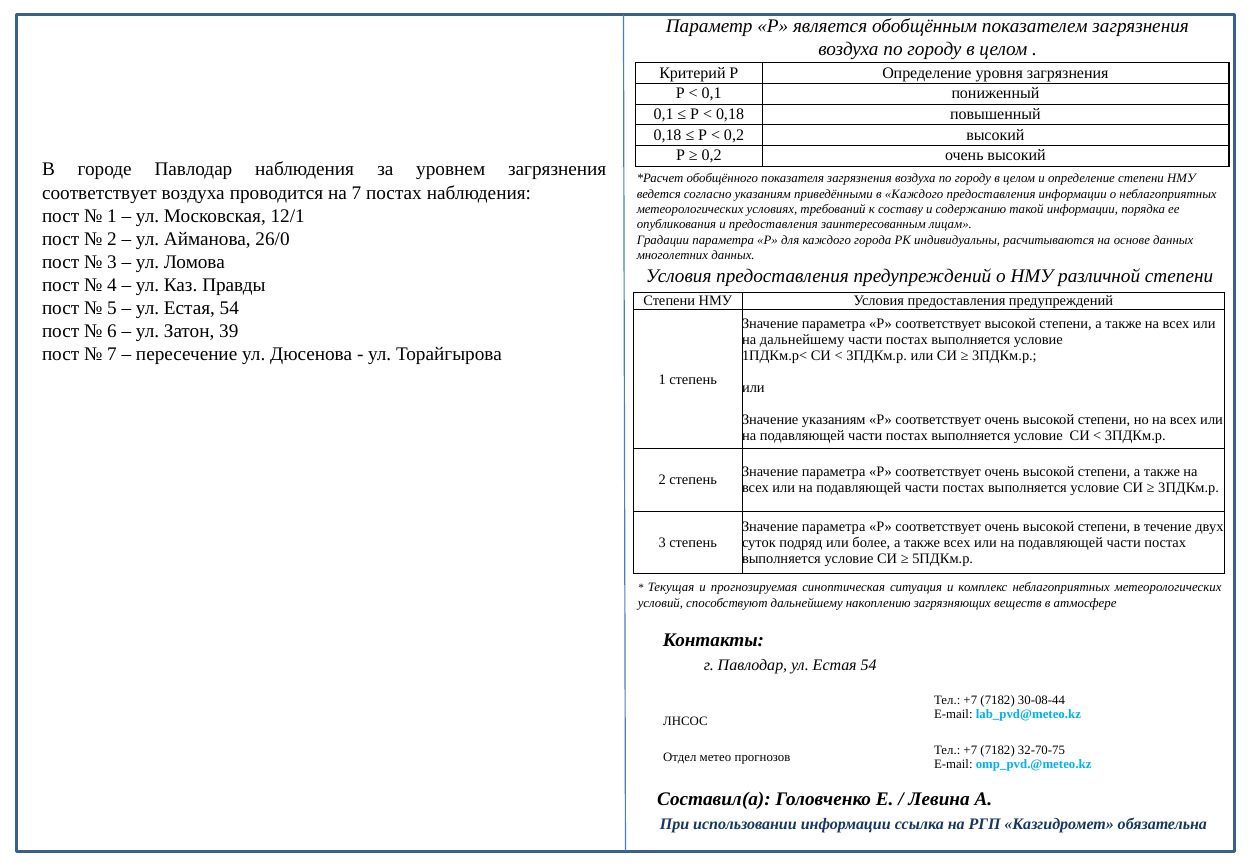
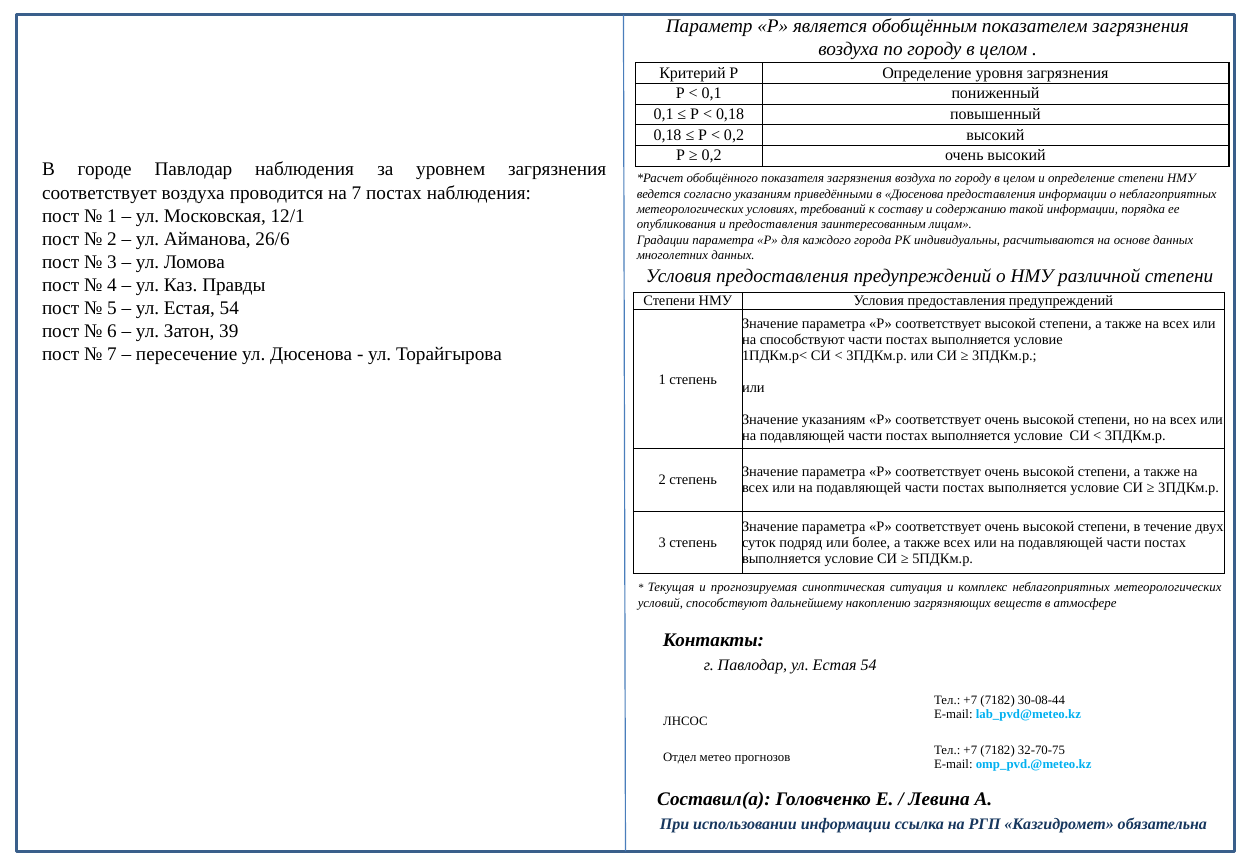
в Каждого: Каждого -> Дюсенова
26/0: 26/0 -> 26/6
на дальнейшему: дальнейшему -> способствуют
